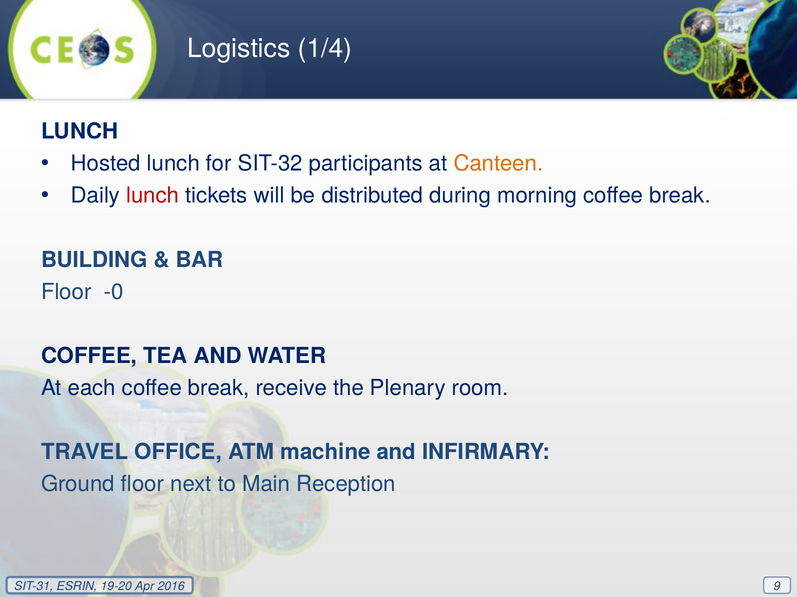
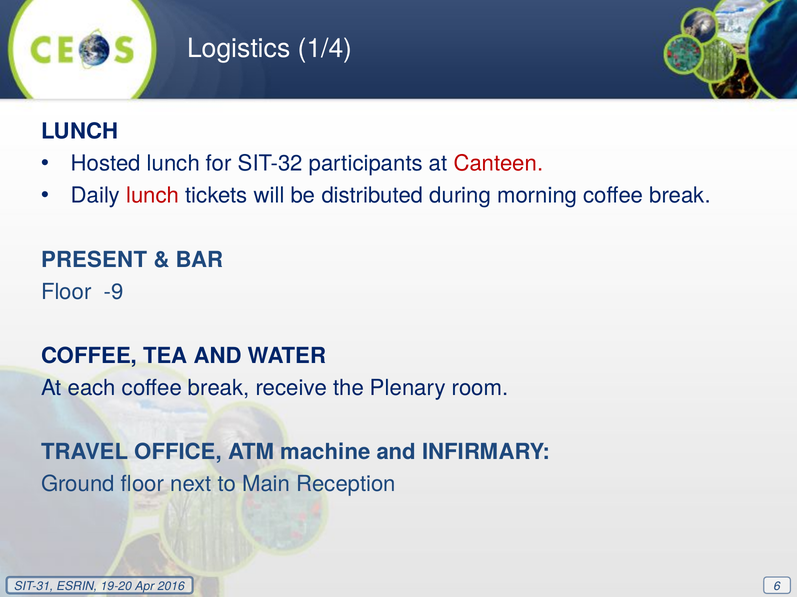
Canteen colour: orange -> red
BUILDING: BUILDING -> PRESENT
-0: -0 -> -9
9: 9 -> 6
